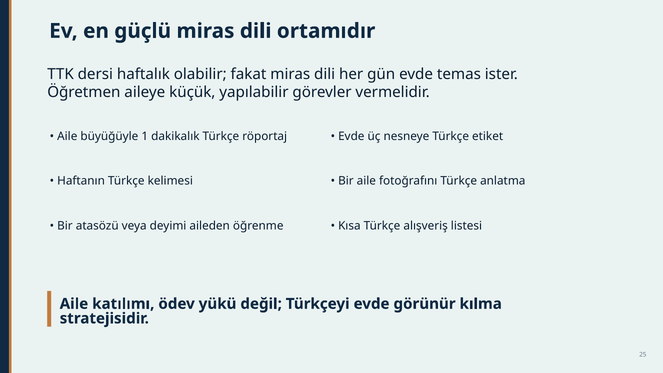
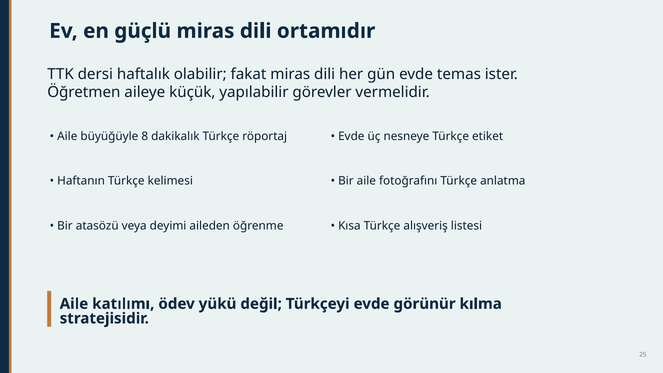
1: 1 -> 8
